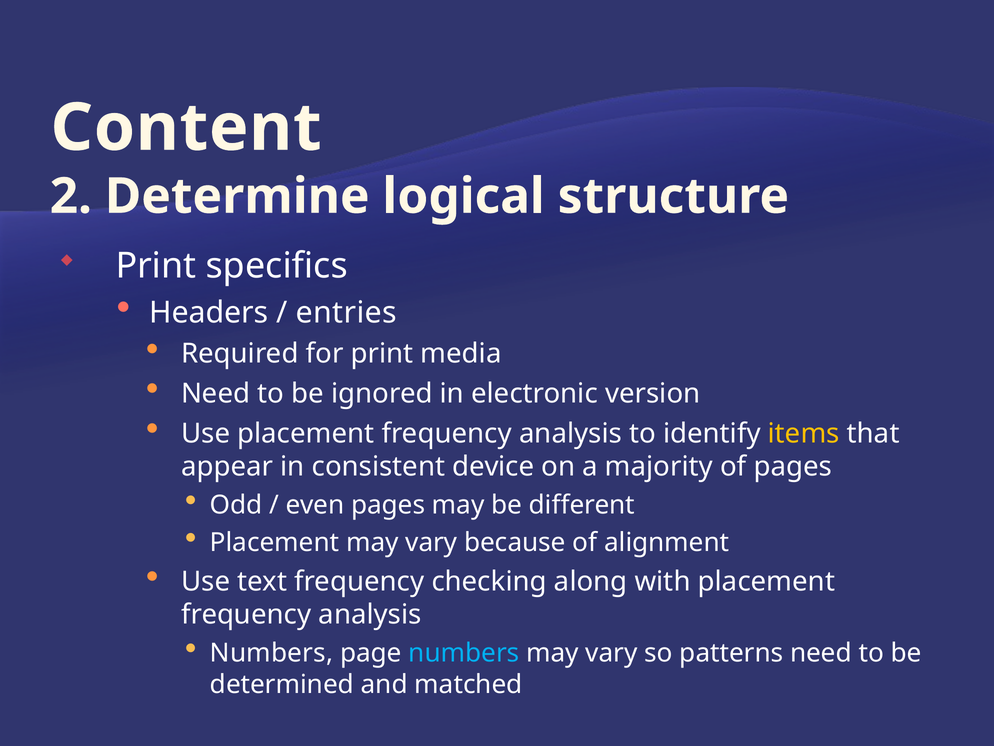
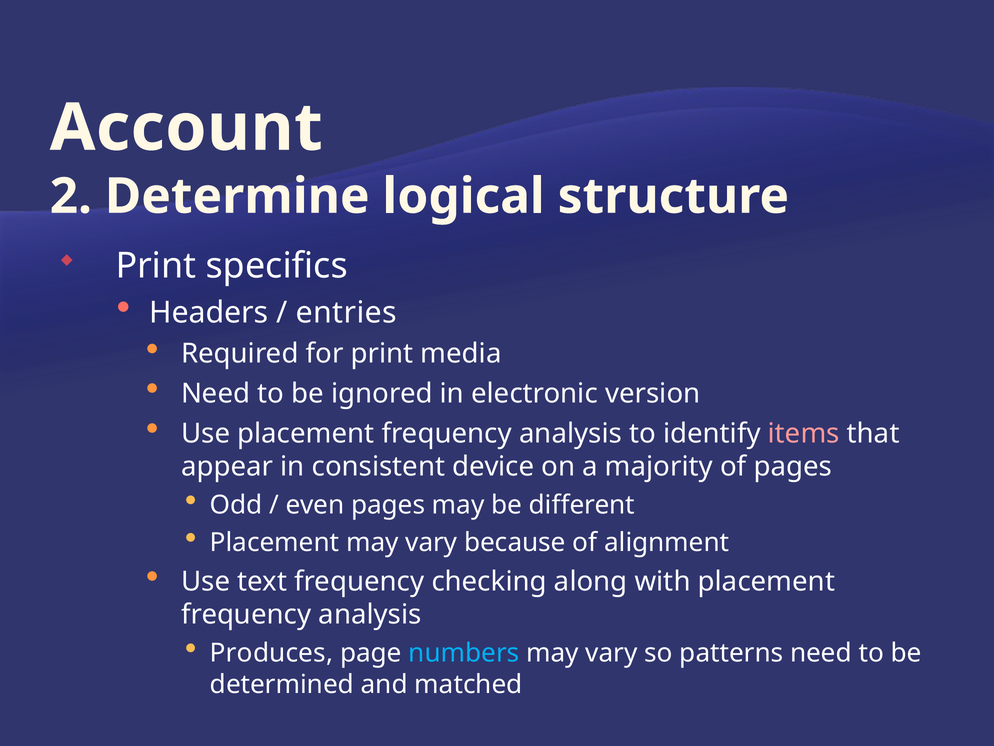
Content: Content -> Account
items colour: yellow -> pink
Numbers at (272, 653): Numbers -> Produces
